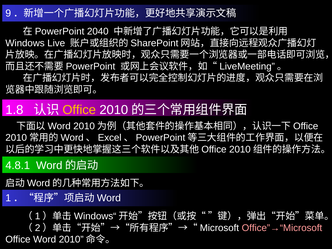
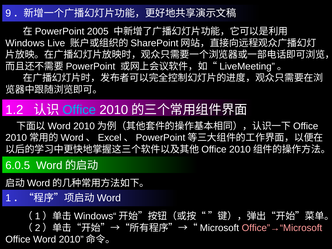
2040: 2040 -> 2005
1.8: 1.8 -> 1.2
Office at (79, 110) colour: yellow -> light blue
4.8.1: 4.8.1 -> 6.0.5
